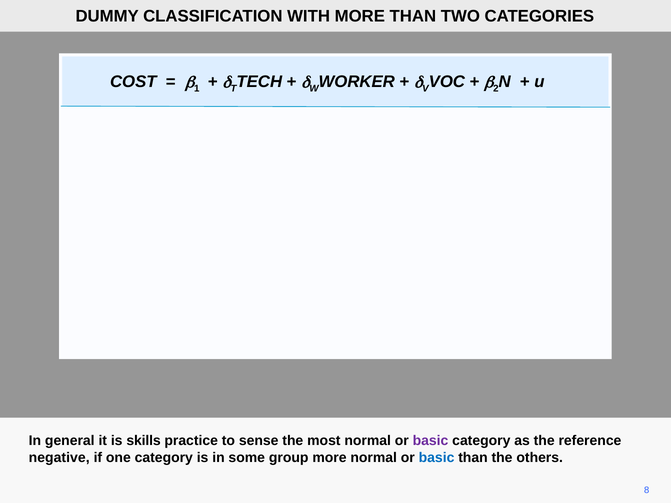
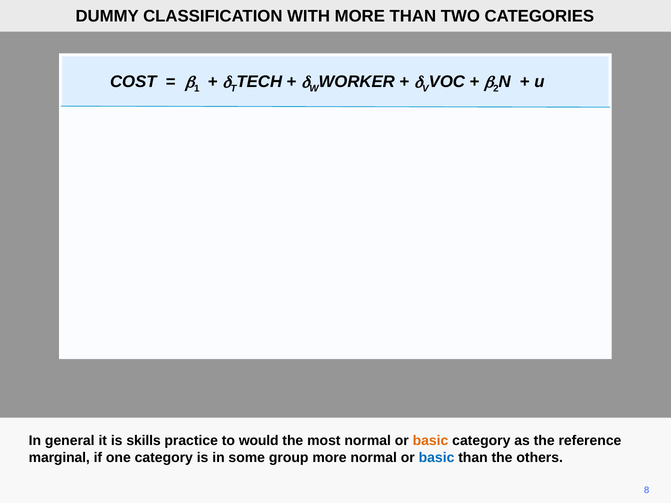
sense: sense -> would
basic at (431, 441) colour: purple -> orange
negative: negative -> marginal
